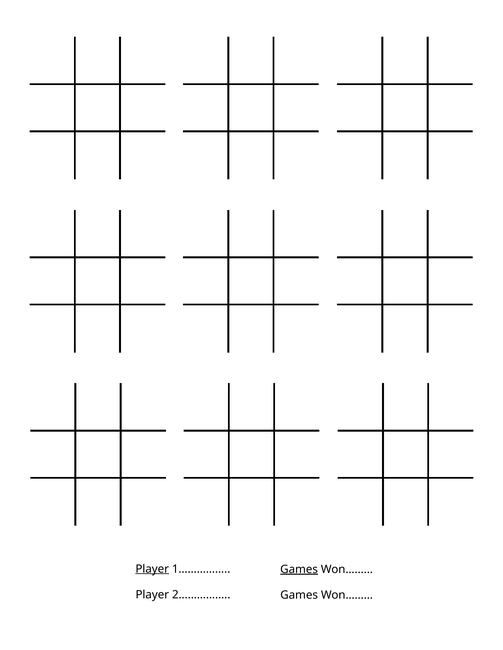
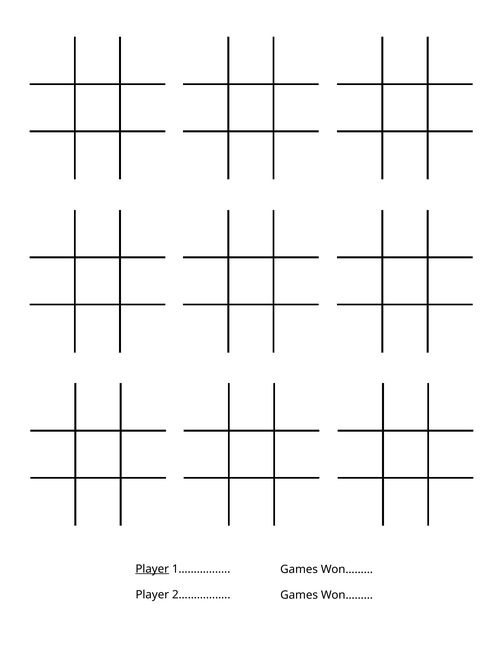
Games at (299, 570) underline: present -> none
